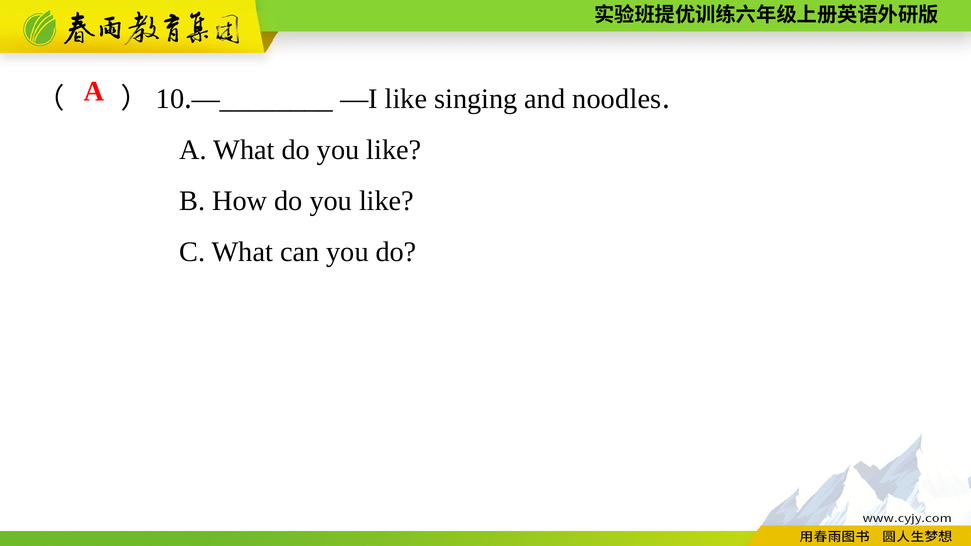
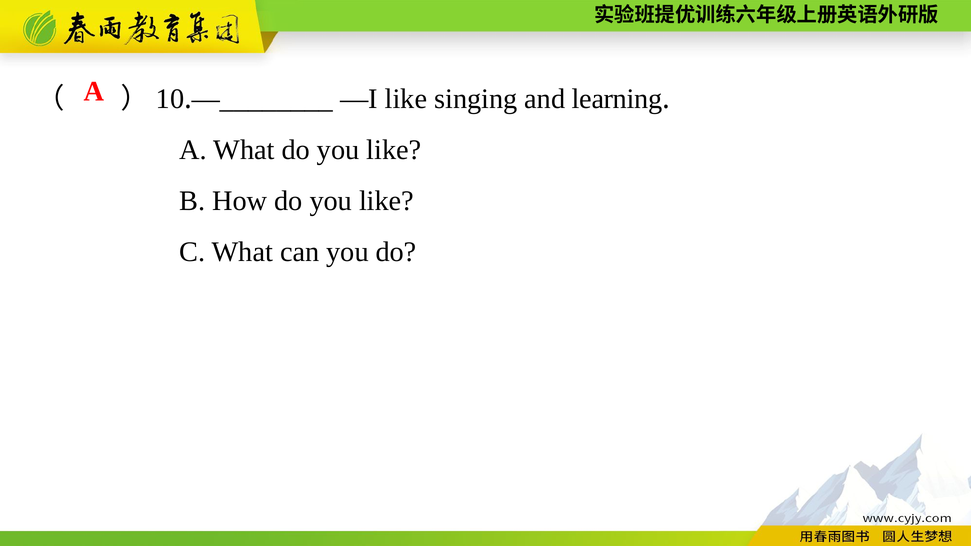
noodles: noodles -> learning
